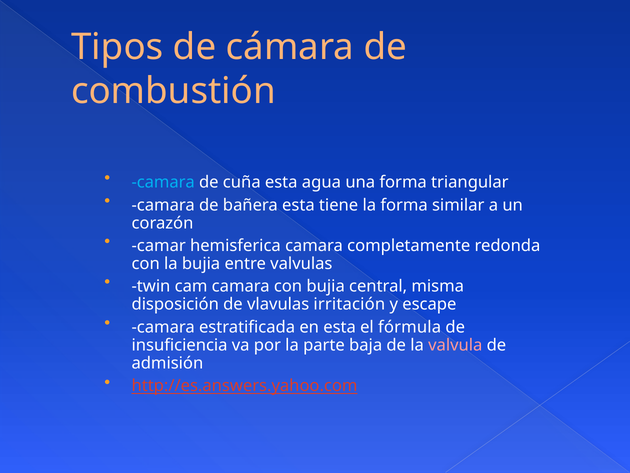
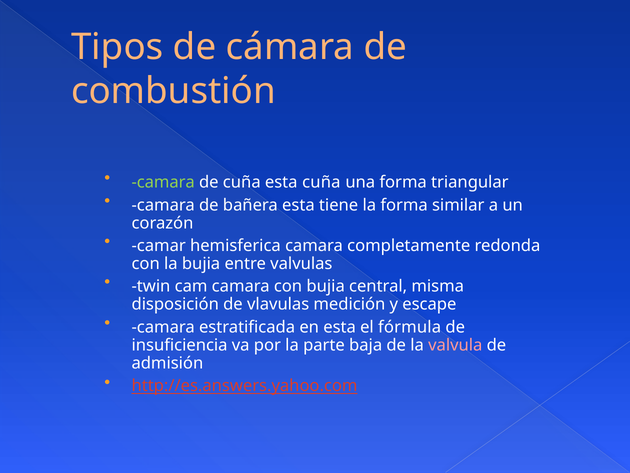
camara at (163, 182) colour: light blue -> light green
esta agua: agua -> cuña
irritación: irritación -> medición
